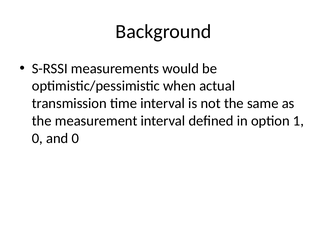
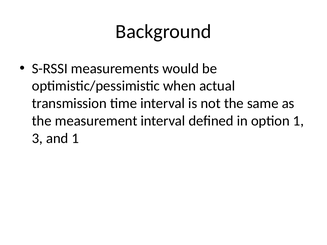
0 at (37, 138): 0 -> 3
and 0: 0 -> 1
